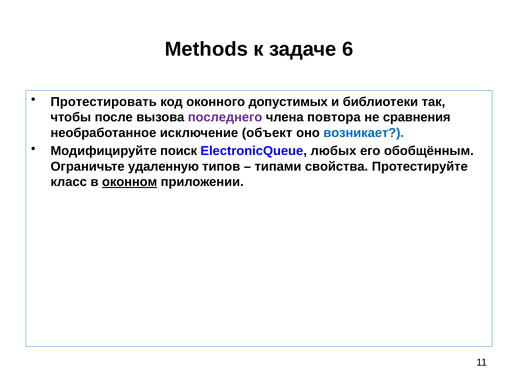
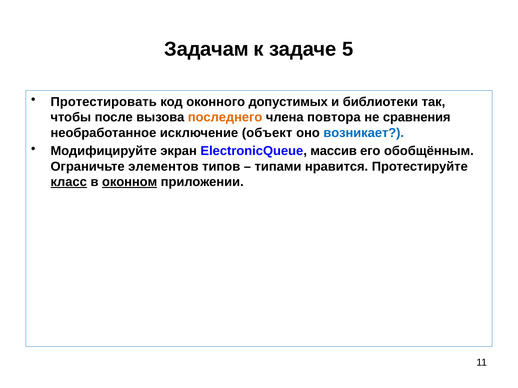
Methods: Methods -> Задачам
6: 6 -> 5
последнего colour: purple -> orange
поиск: поиск -> экран
любых: любых -> массив
удаленную: удаленную -> элементов
свойства: свойства -> нравится
класс underline: none -> present
